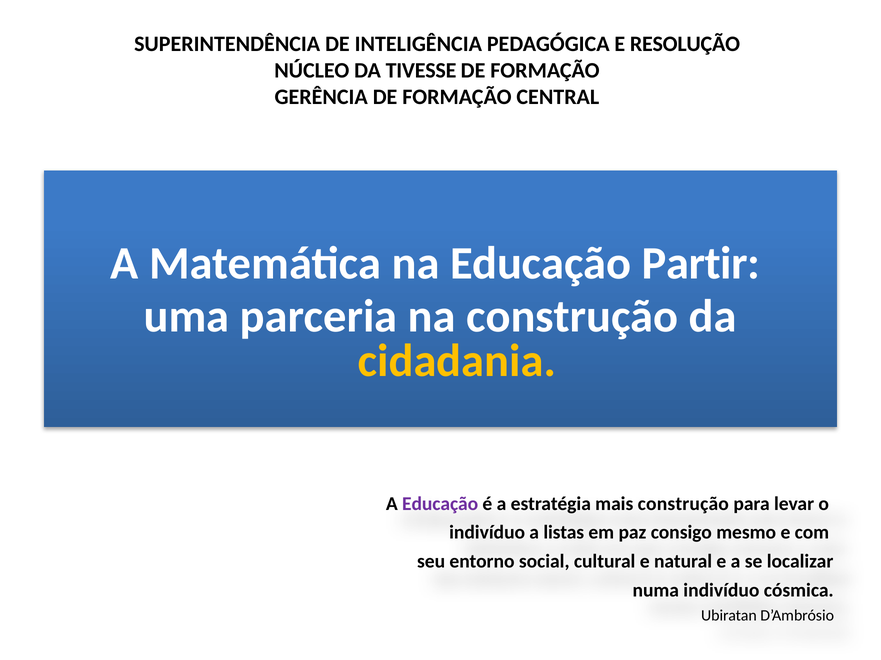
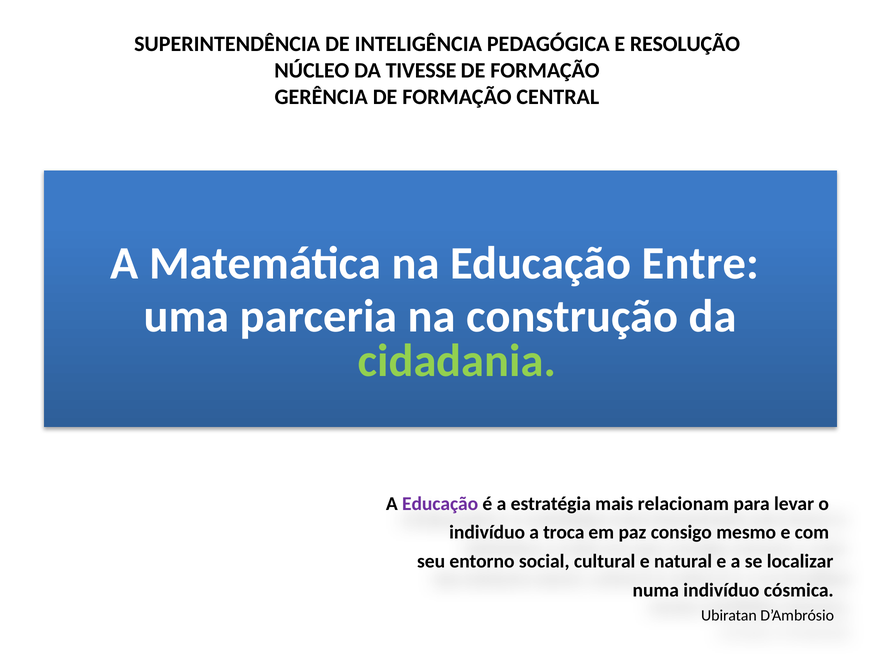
Partir: Partir -> Entre
cidadania colour: yellow -> light green
mais construção: construção -> relacionam
listas: listas -> troca
